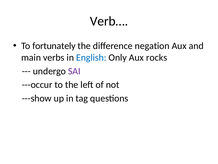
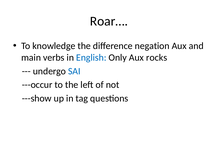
Verb…: Verb… -> Roar…
fortunately: fortunately -> knowledge
SAI colour: purple -> blue
